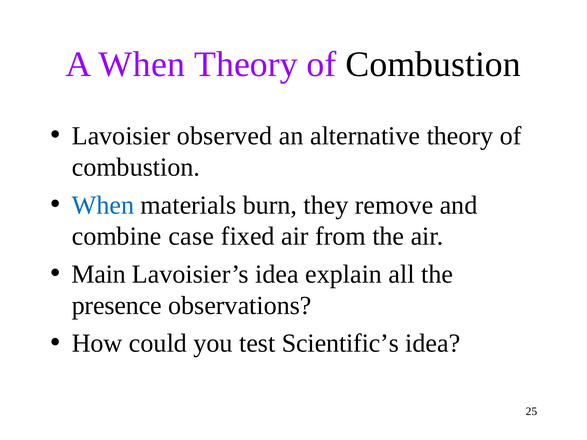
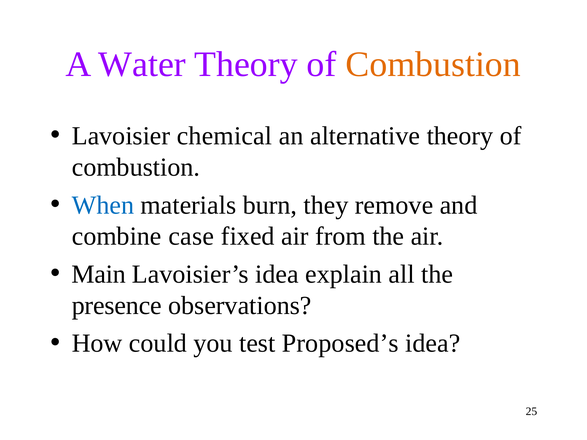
A When: When -> Water
Combustion at (433, 64) colour: black -> orange
observed: observed -> chemical
Scientific’s: Scientific’s -> Proposed’s
